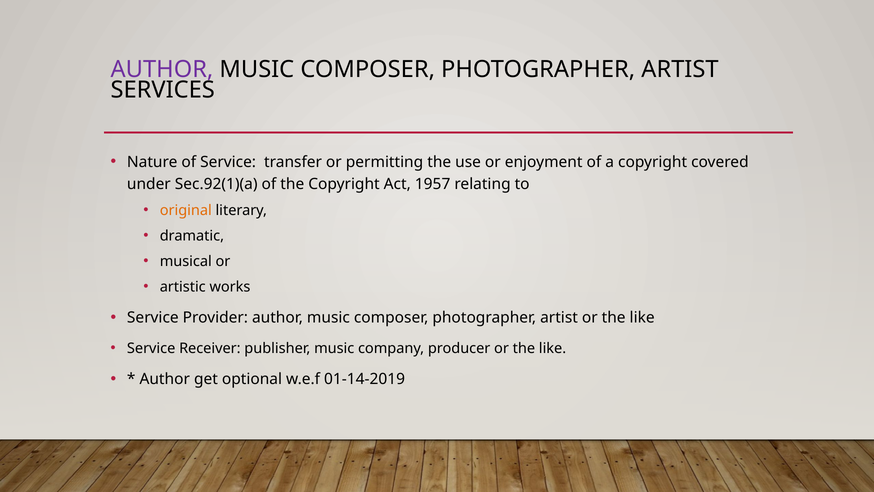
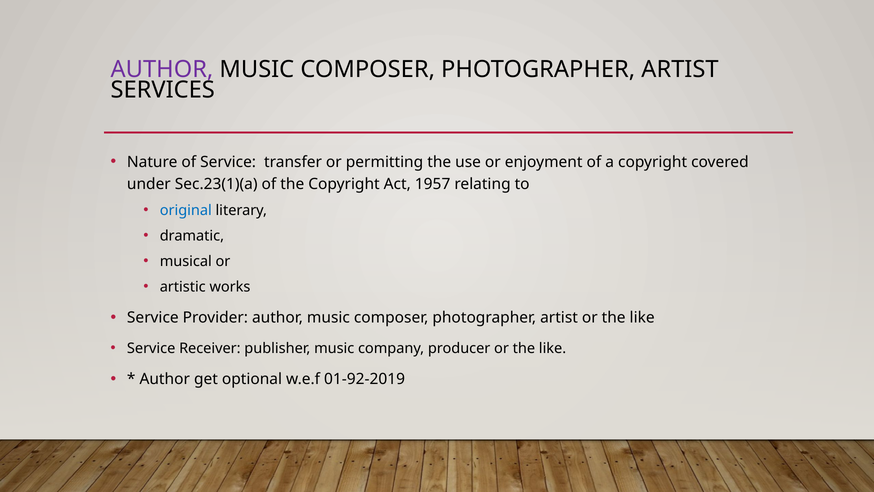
Sec.92(1)(a: Sec.92(1)(a -> Sec.23(1)(a
original colour: orange -> blue
01-14-2019: 01-14-2019 -> 01-92-2019
